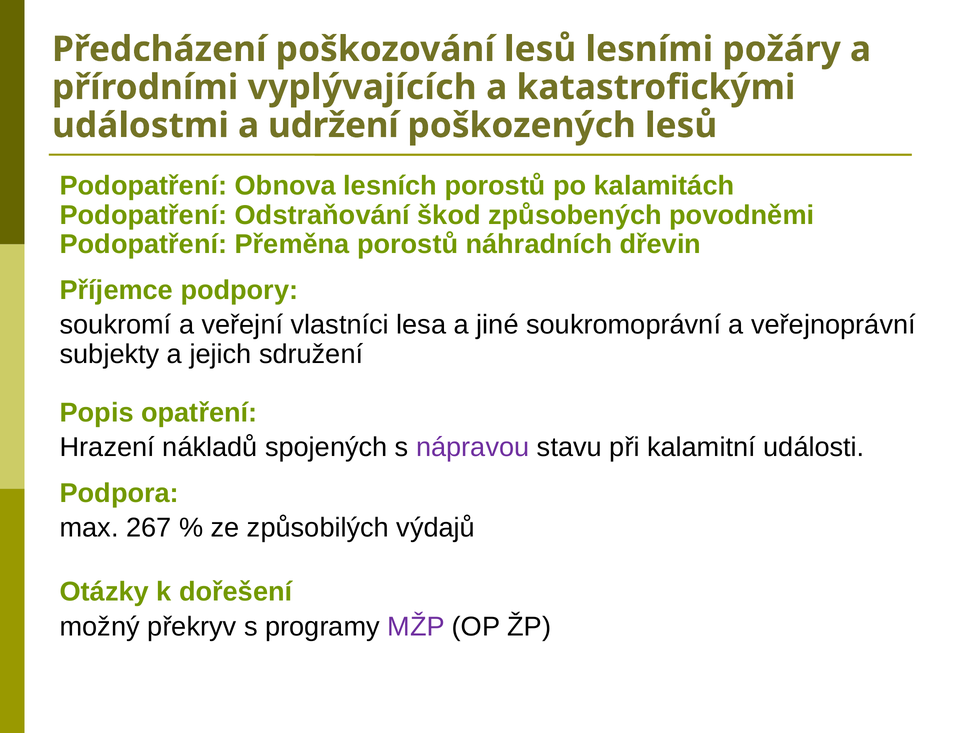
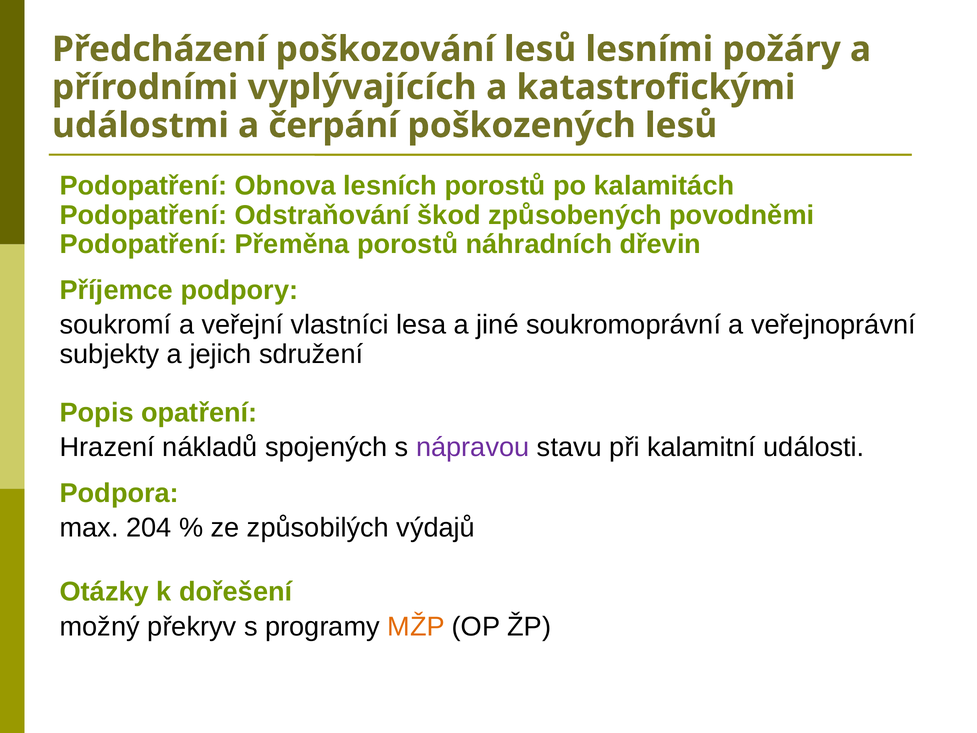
udržení: udržení -> čerpání
267: 267 -> 204
MŽP colour: purple -> orange
